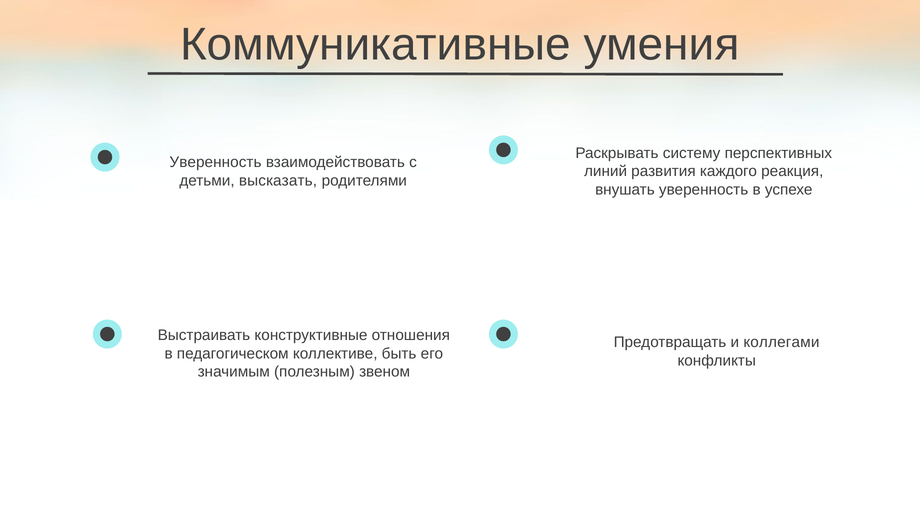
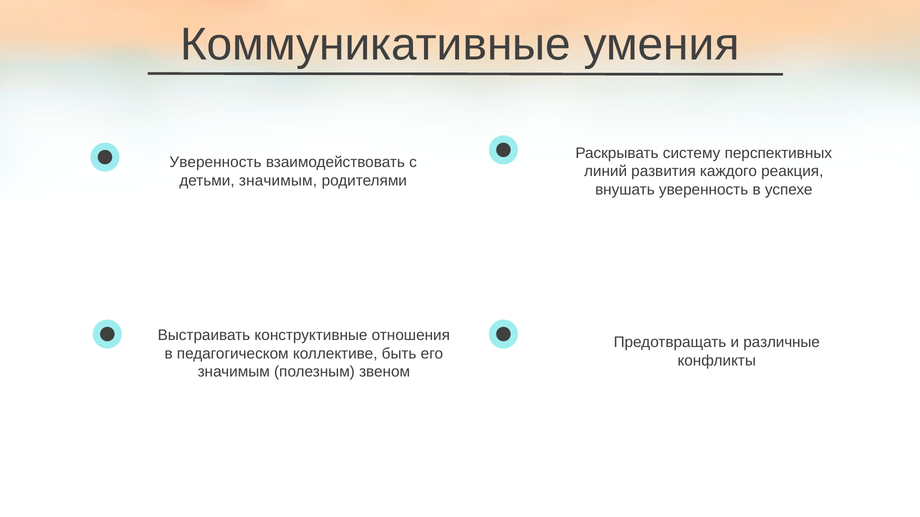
детьми высказать: высказать -> значимым
коллегами: коллегами -> различные
